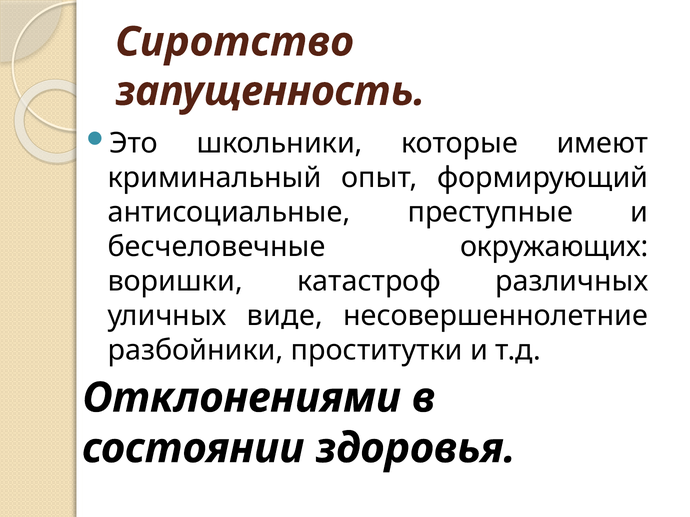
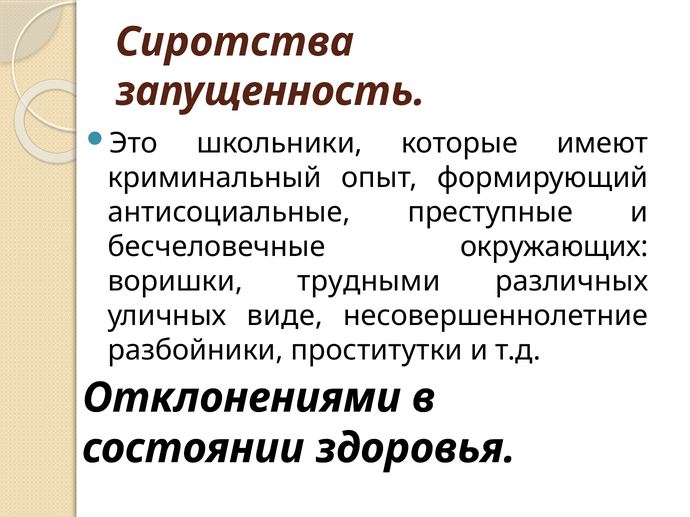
Сиротство: Сиротство -> Сиротства
катастроф: катастроф -> трудными
